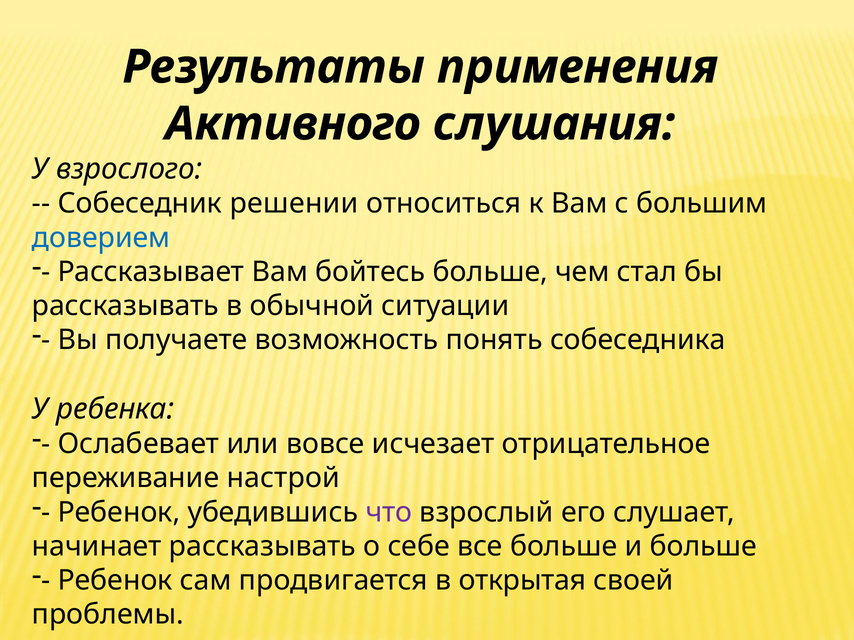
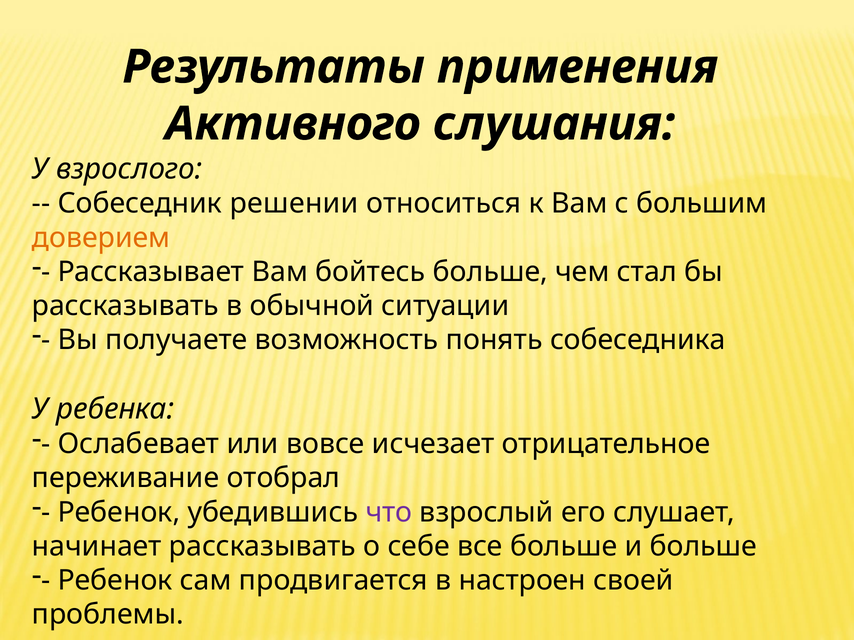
доверием colour: blue -> orange
настрой: настрой -> отобрал
открытая: открытая -> настроен
